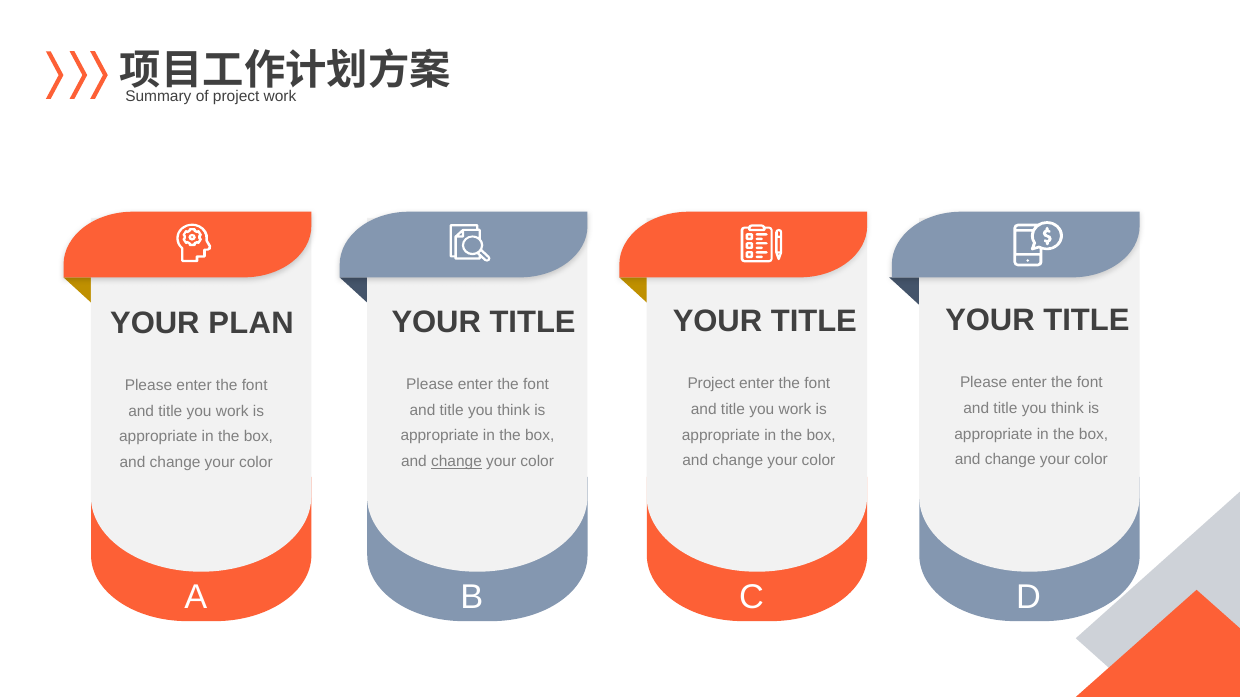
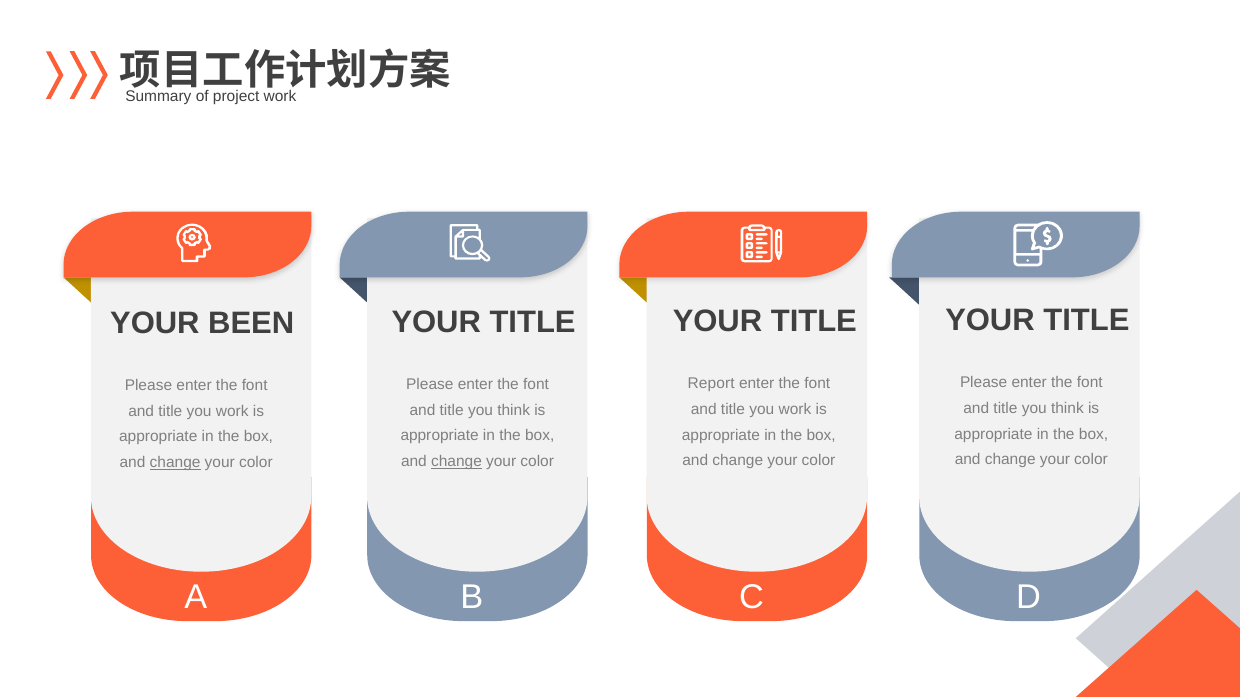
PLAN: PLAN -> BEEN
Project at (711, 384): Project -> Report
change at (175, 463) underline: none -> present
